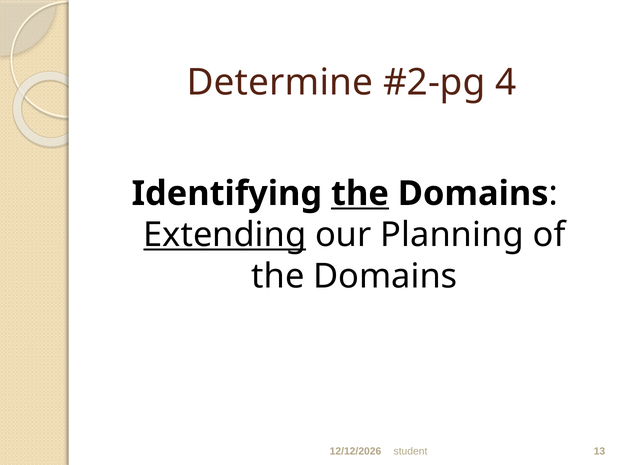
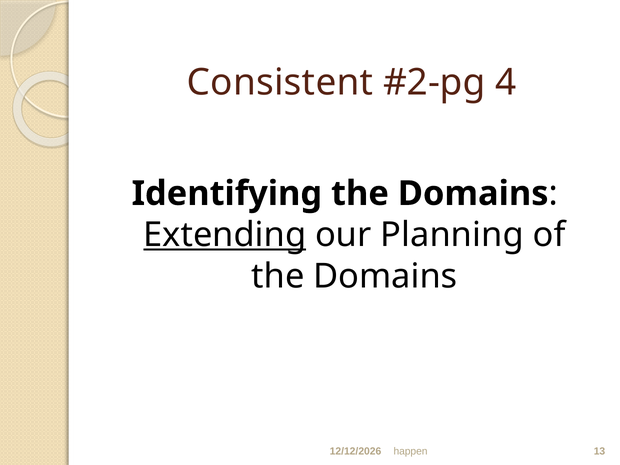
Determine: Determine -> Consistent
the at (360, 194) underline: present -> none
student: student -> happen
